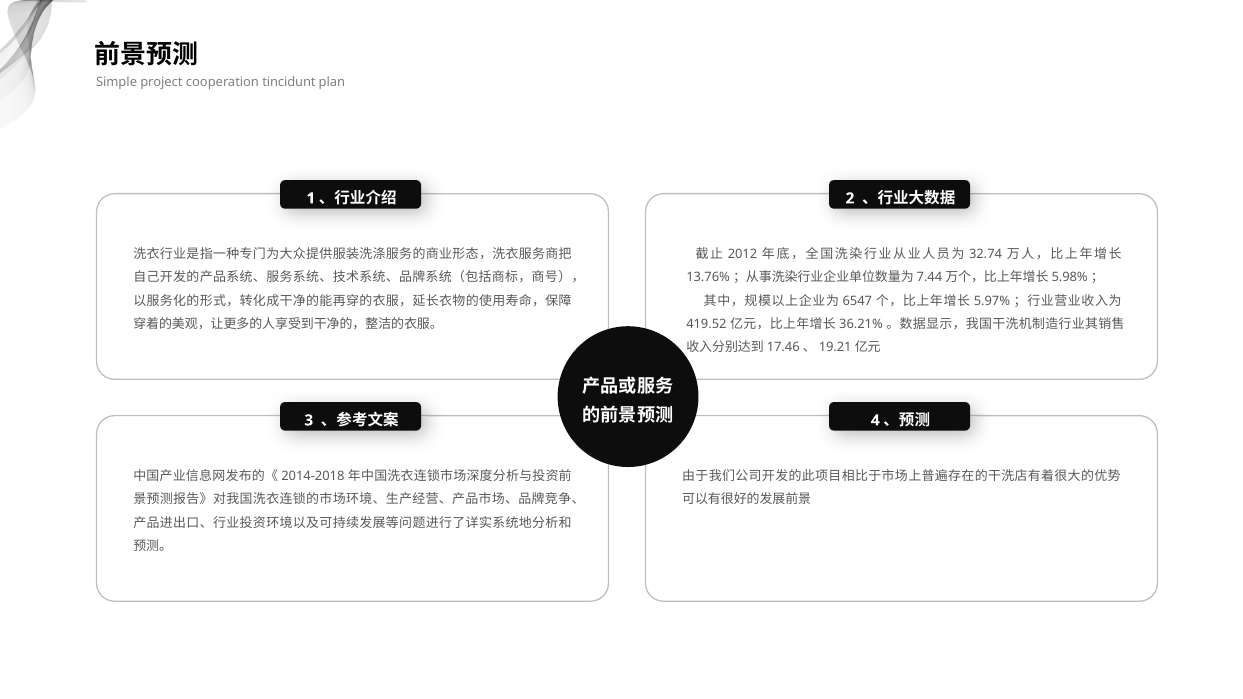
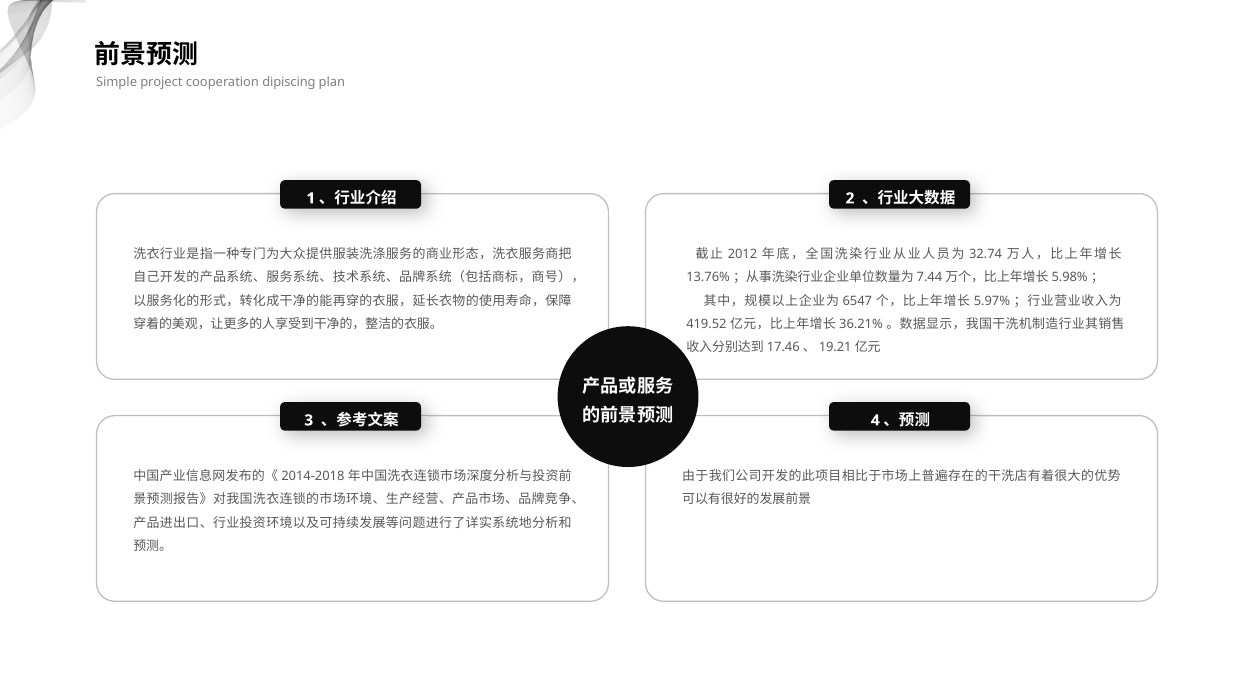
tincidunt: tincidunt -> dipiscing
